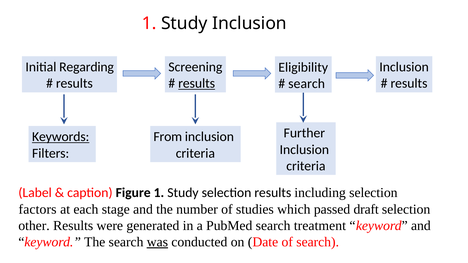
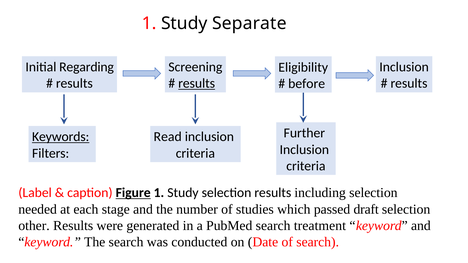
Study Inclusion: Inclusion -> Separate
search at (307, 84): search -> before
From: From -> Read
Figure underline: none -> present
factors: factors -> needed
was underline: present -> none
